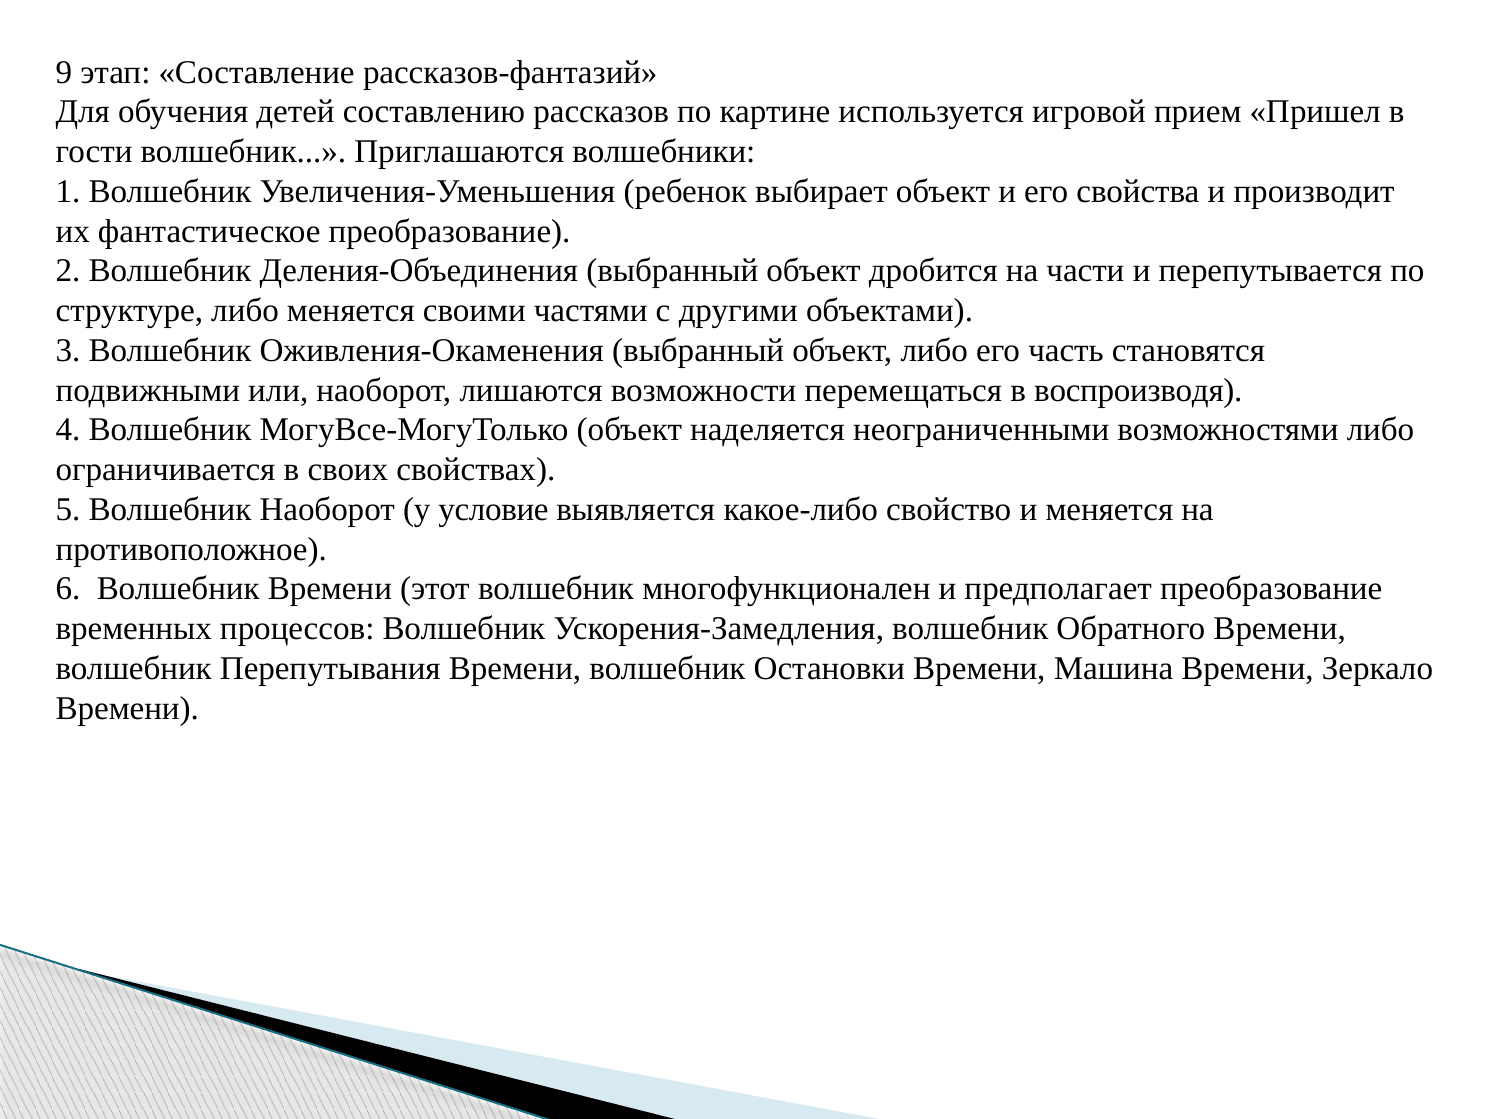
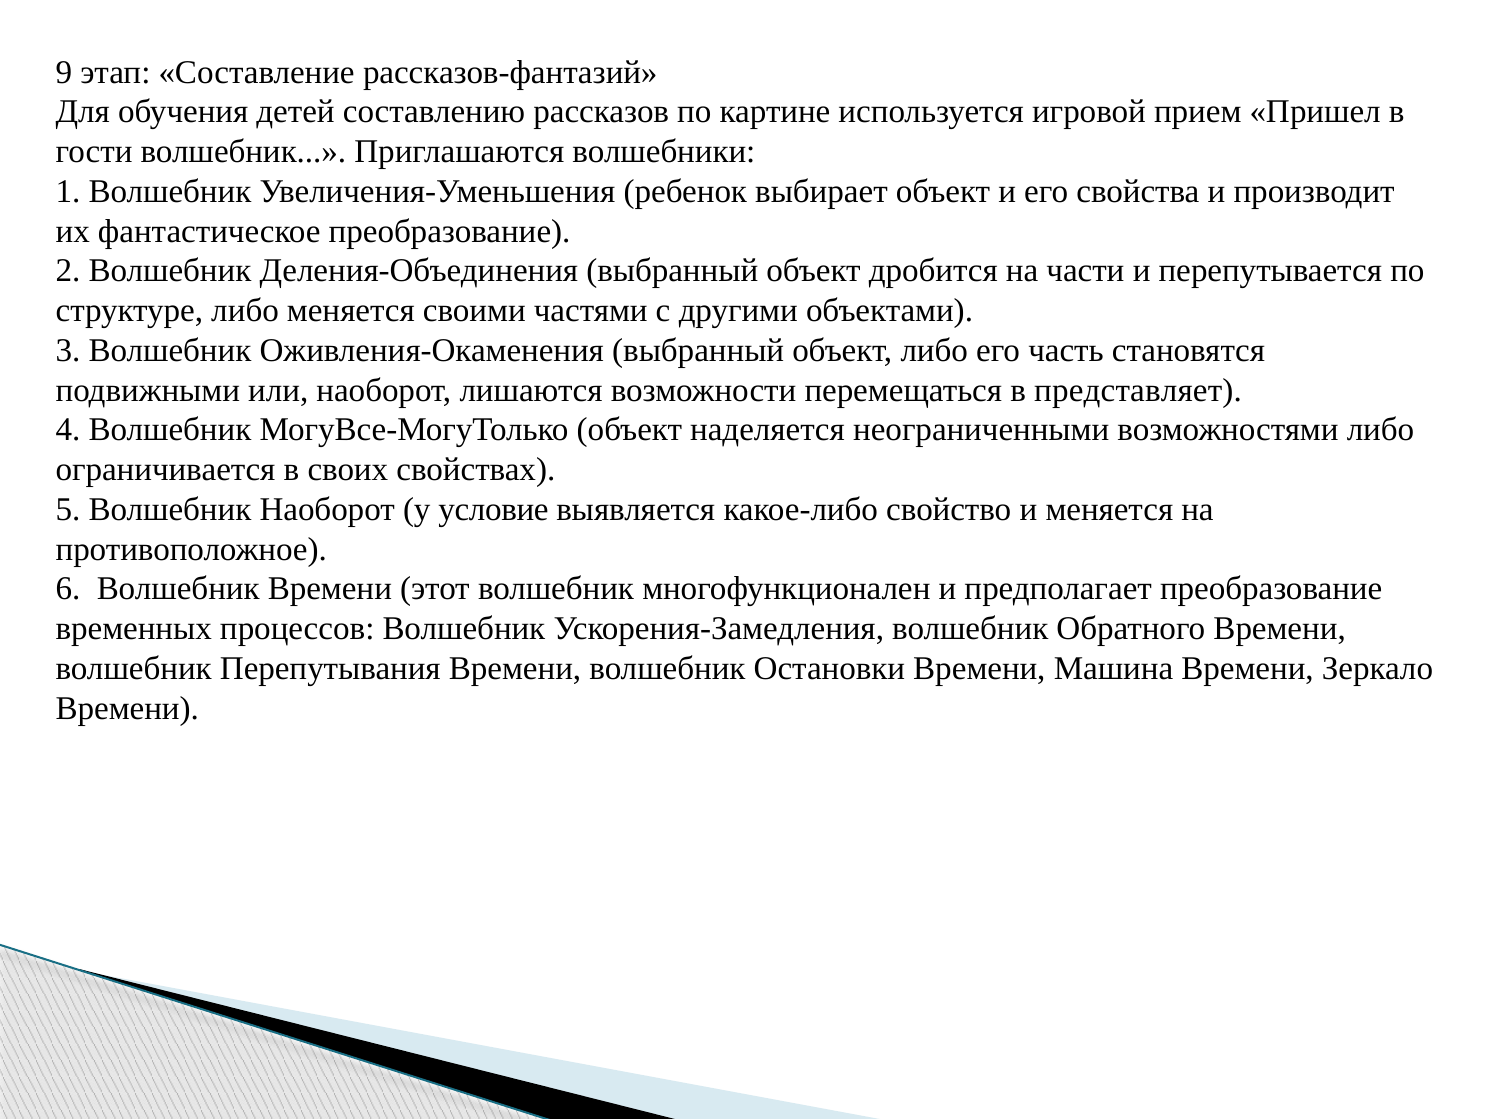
воспроизводя: воспроизводя -> представляет
